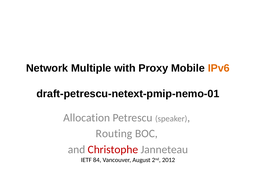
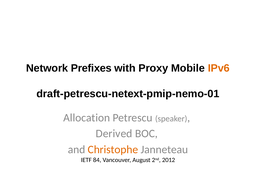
Multiple: Multiple -> Prefixes
Routing: Routing -> Derived
Christophe colour: red -> orange
